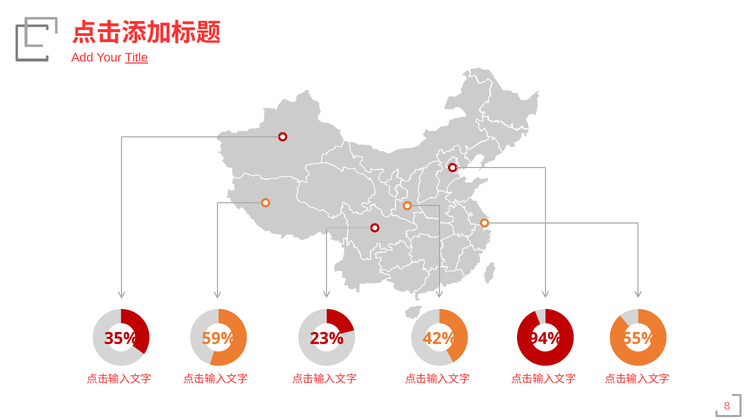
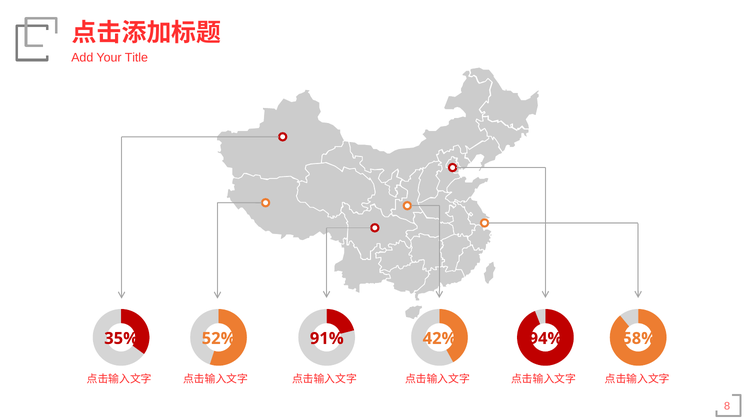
Title underline: present -> none
59%: 59% -> 52%
23%: 23% -> 91%
55%: 55% -> 58%
